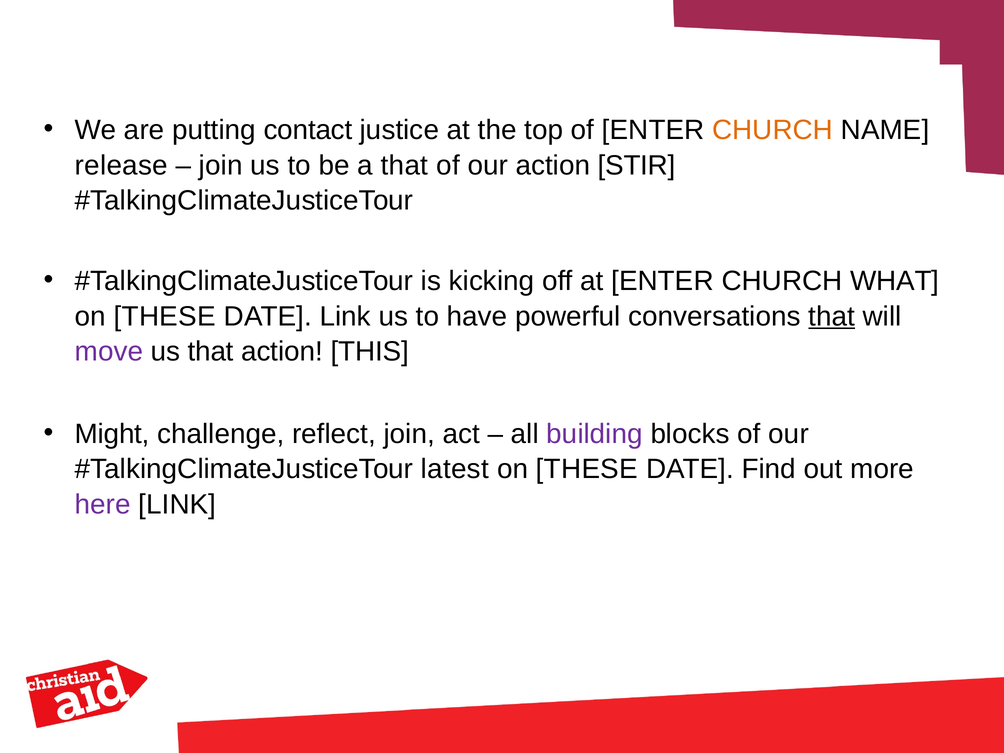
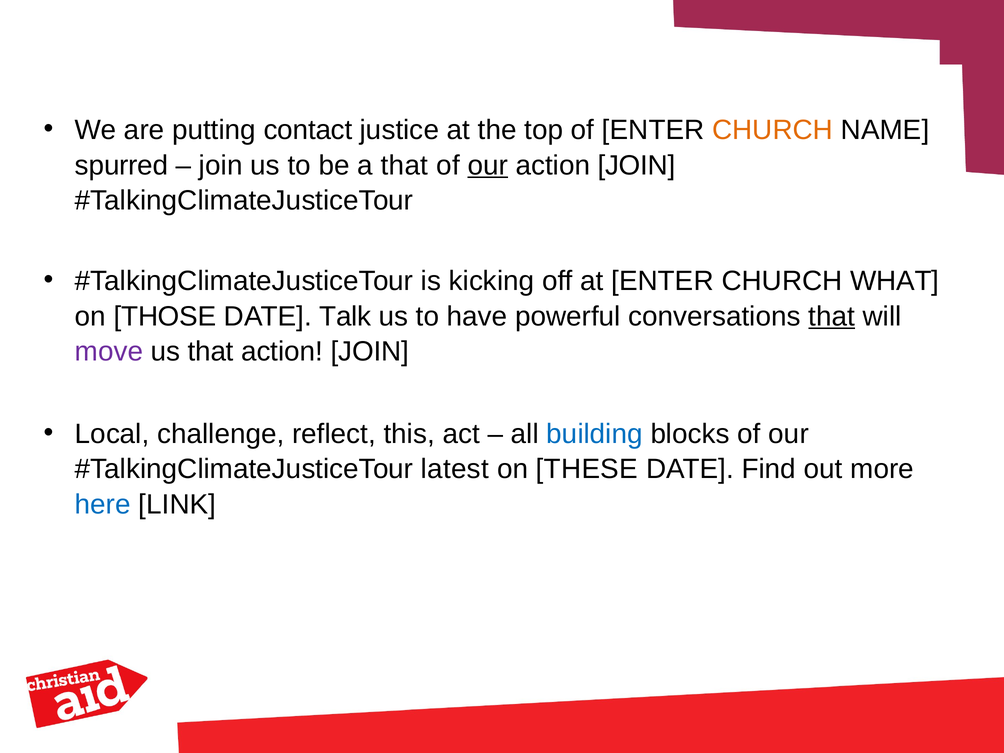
release: release -> spurred
our at (488, 165) underline: none -> present
STIR at (637, 165): STIR -> JOIN
THESE at (165, 316): THESE -> THOSE
DATE Link: Link -> Talk
THIS at (370, 352): THIS -> JOIN
Might: Might -> Local
reflect join: join -> this
building colour: purple -> blue
here colour: purple -> blue
